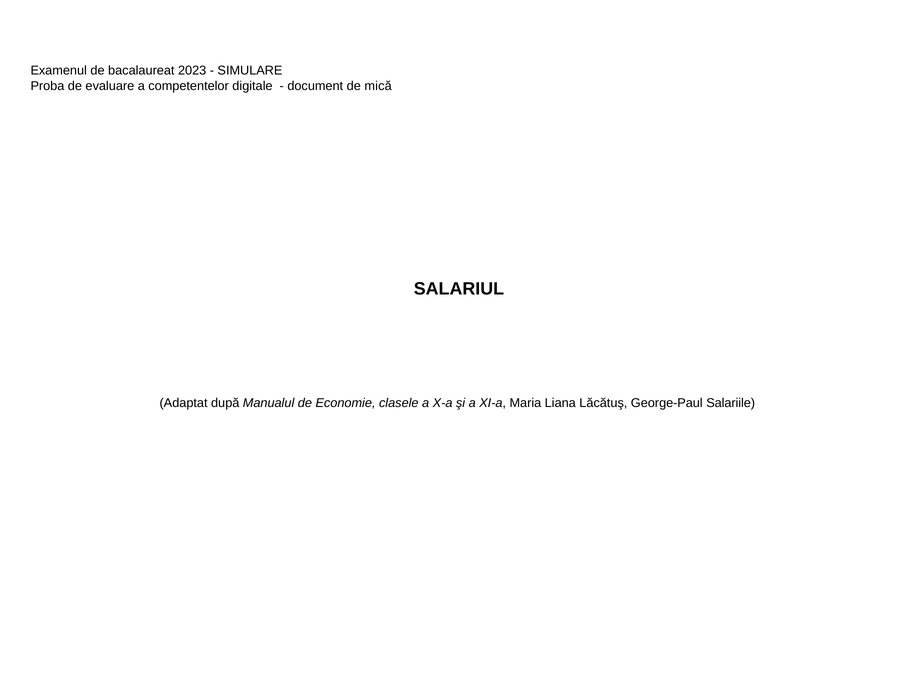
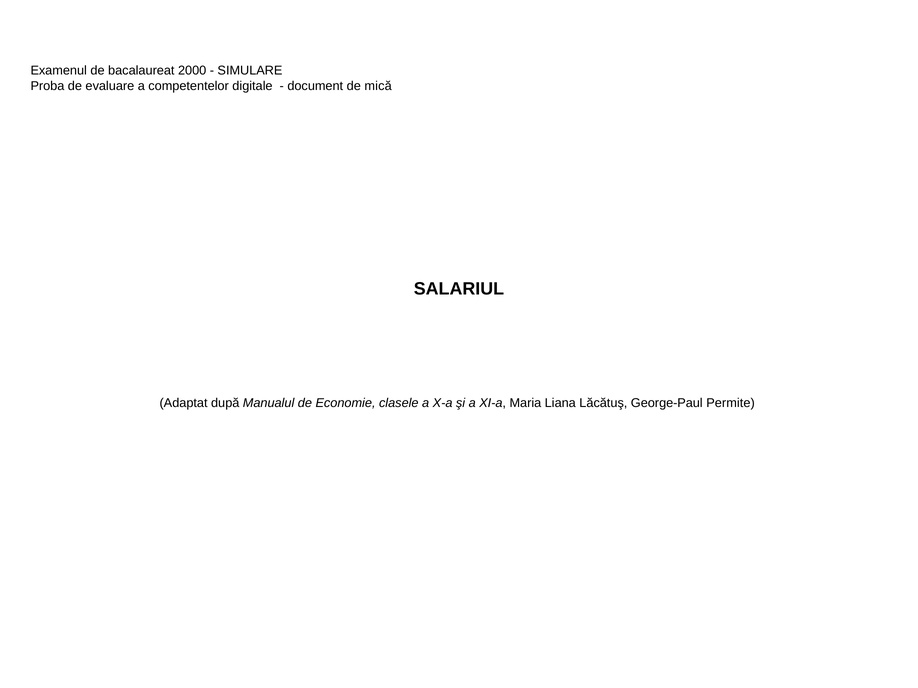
2023: 2023 -> 2000
Salariile: Salariile -> Permite
